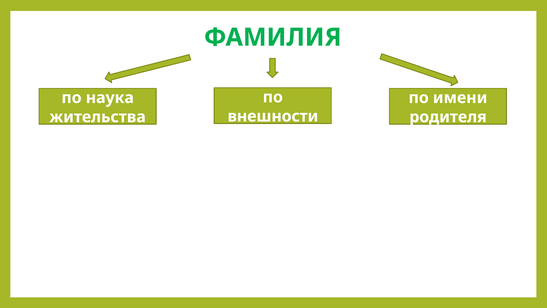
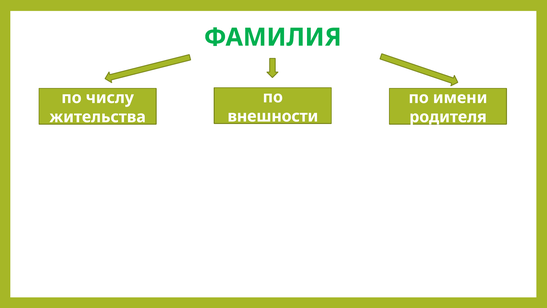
наука: наука -> числу
